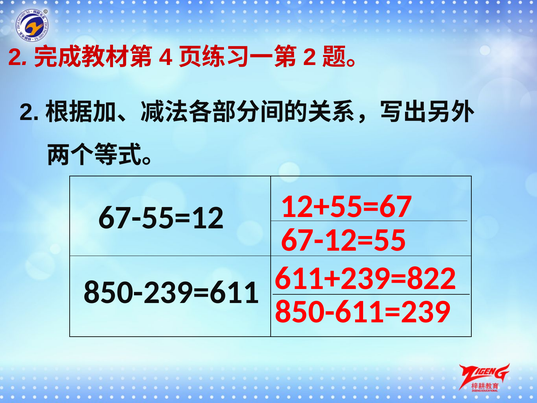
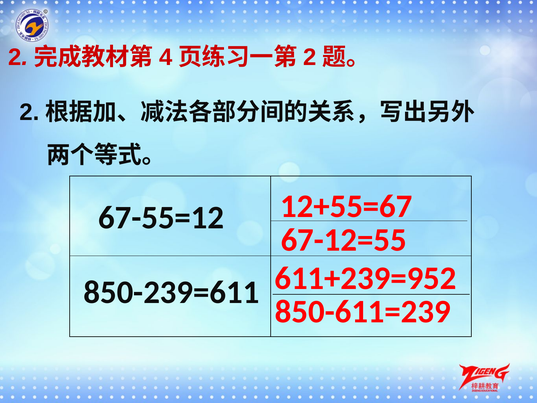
611+239=822: 611+239=822 -> 611+239=952
